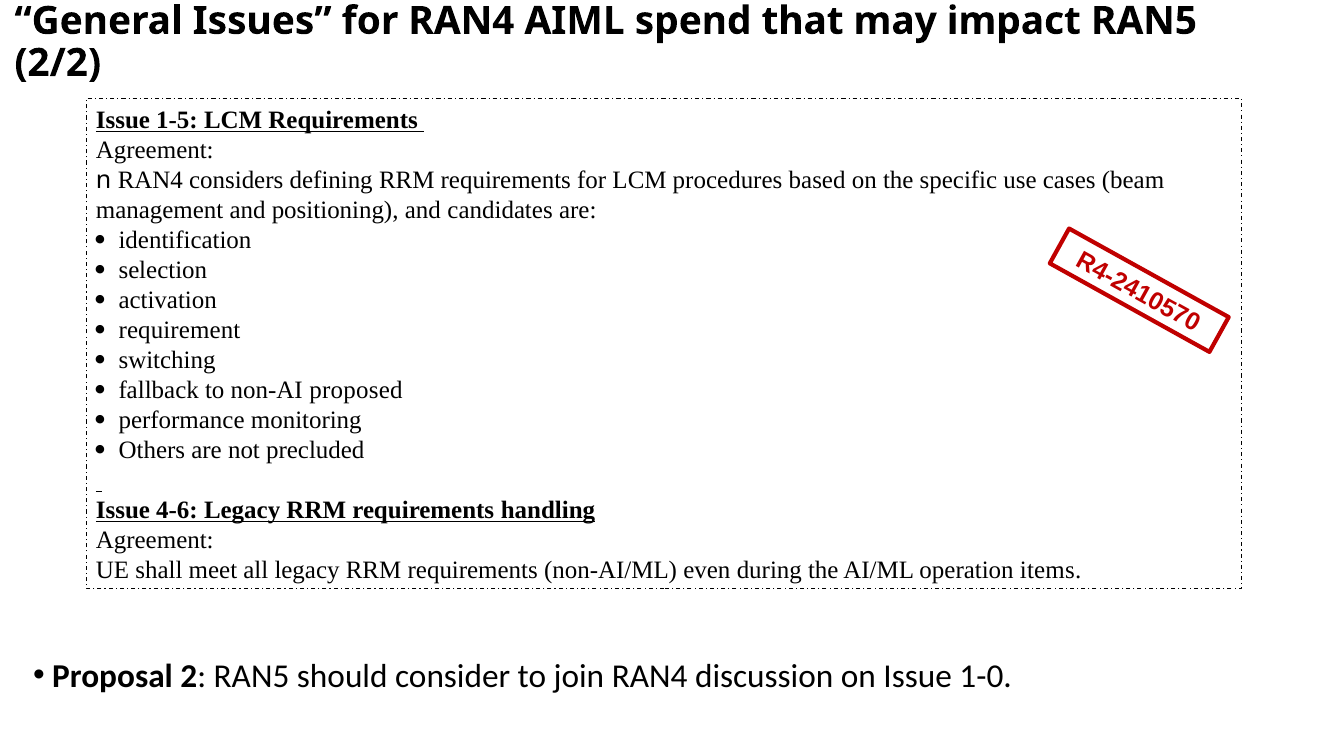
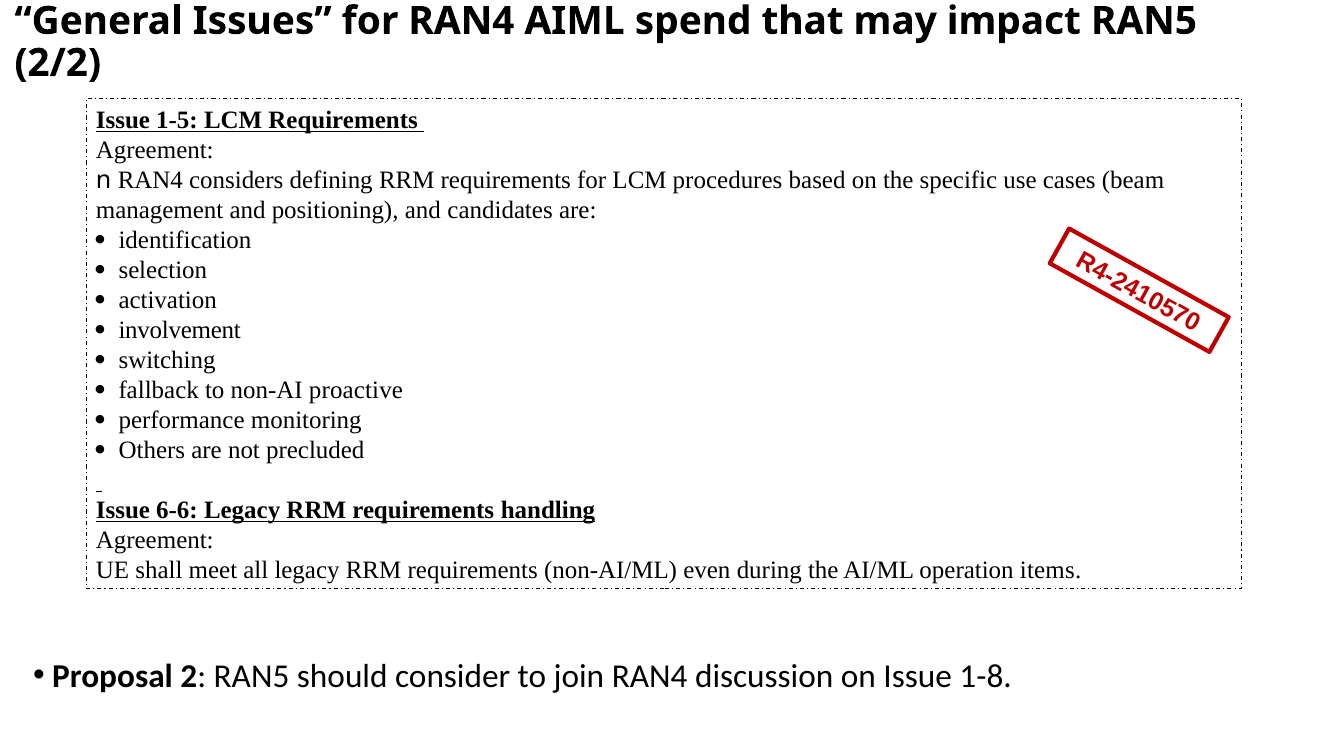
requirement: requirement -> involvement
proposed: proposed -> proactive
4-6: 4-6 -> 6-6
1-0: 1-0 -> 1-8
